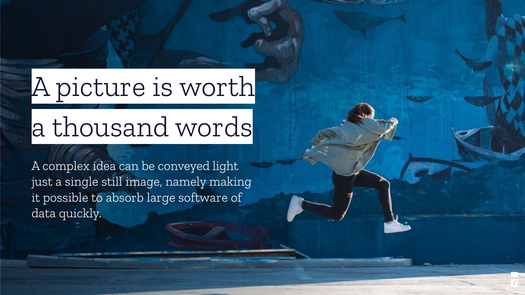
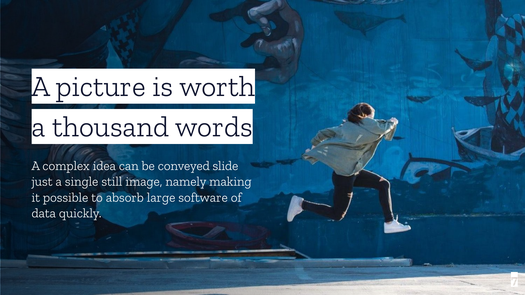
light: light -> slide
